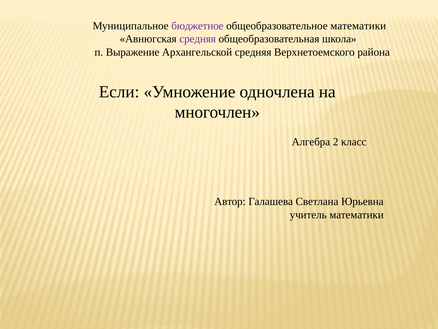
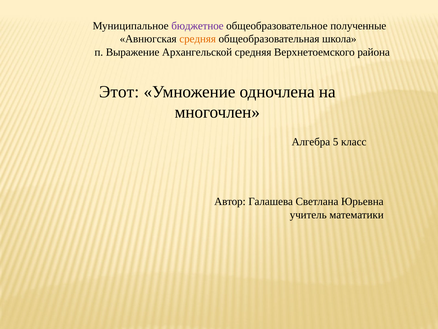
общеобразовательное математики: математики -> полученные
средняя at (198, 39) colour: purple -> orange
Если: Если -> Этот
2: 2 -> 5
